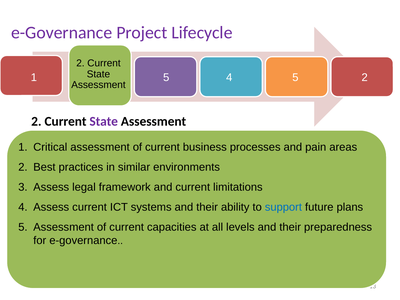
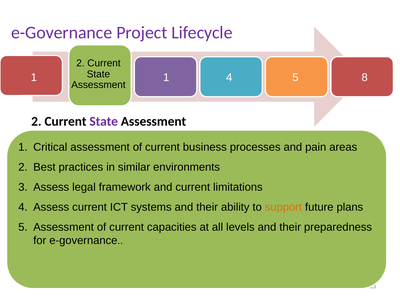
1 5: 5 -> 1
5 2: 2 -> 8
support colour: blue -> orange
